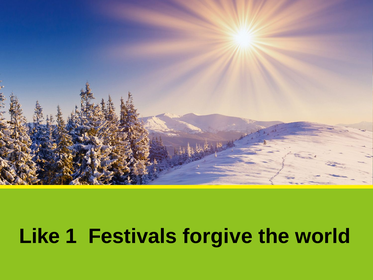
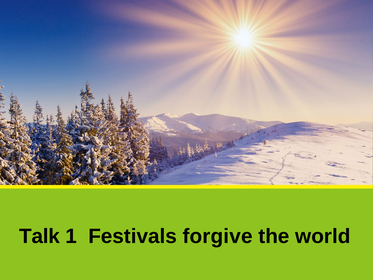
Like: Like -> Talk
